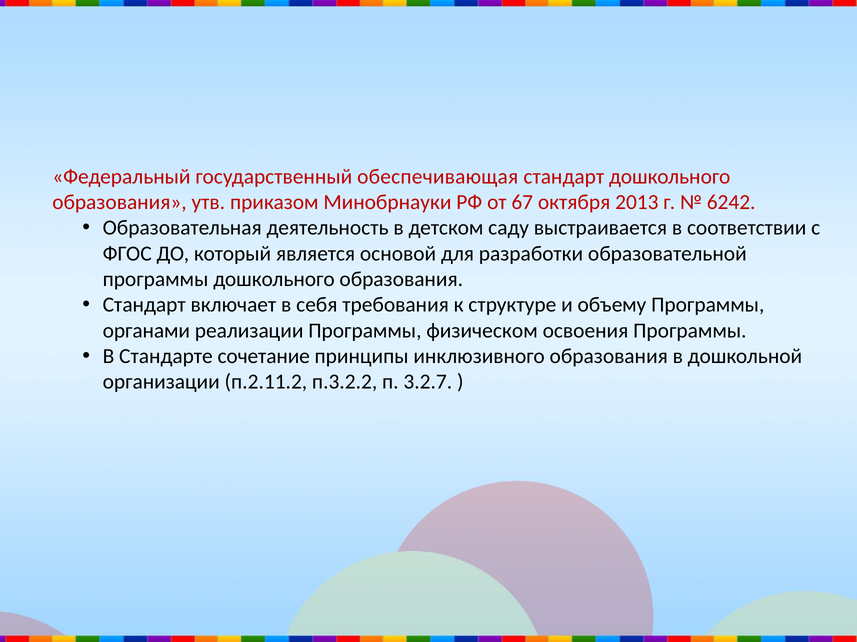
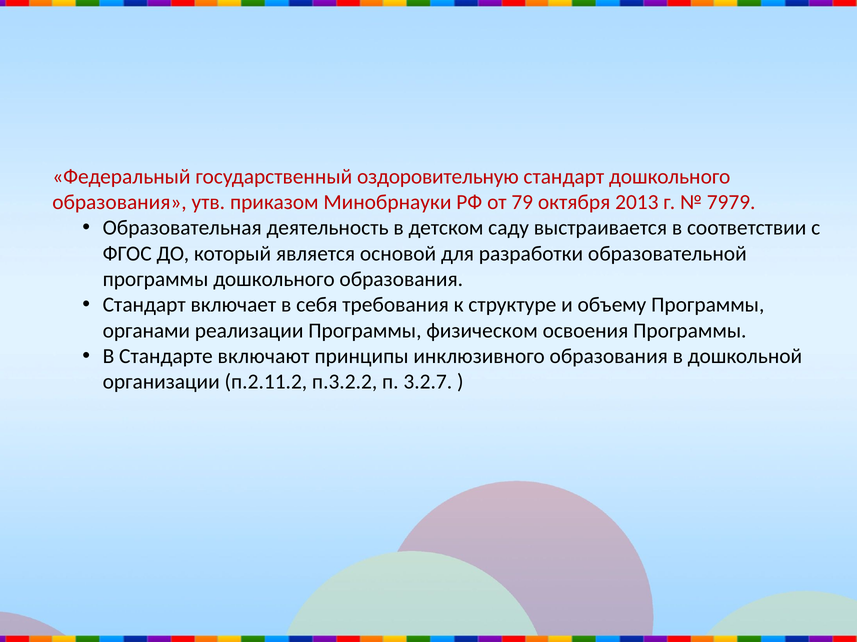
обеспечивающая: обеспечивающая -> оздоровительную
67: 67 -> 79
6242: 6242 -> 7979
сочетание: сочетание -> включают
